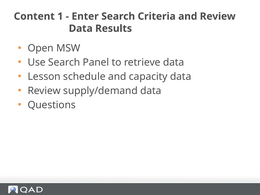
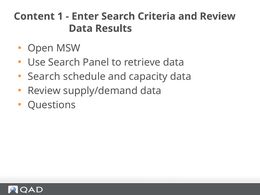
Lesson at (44, 77): Lesson -> Search
